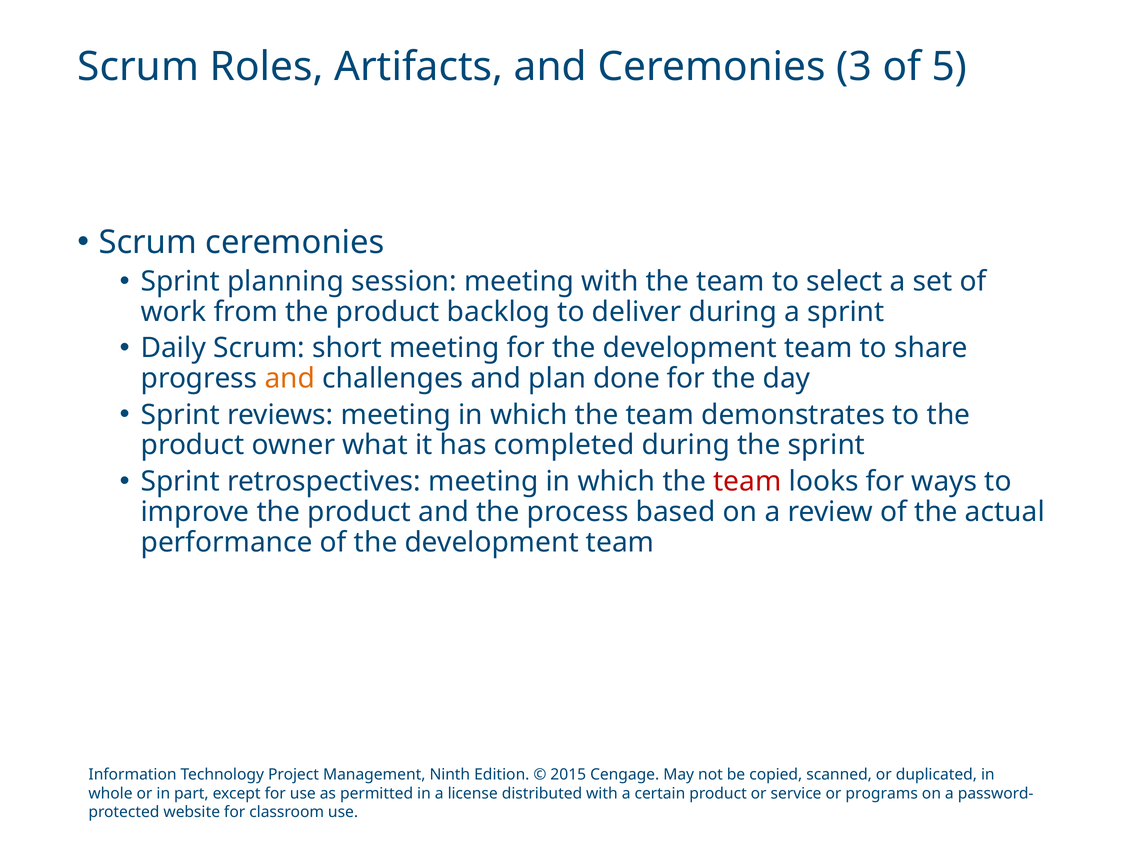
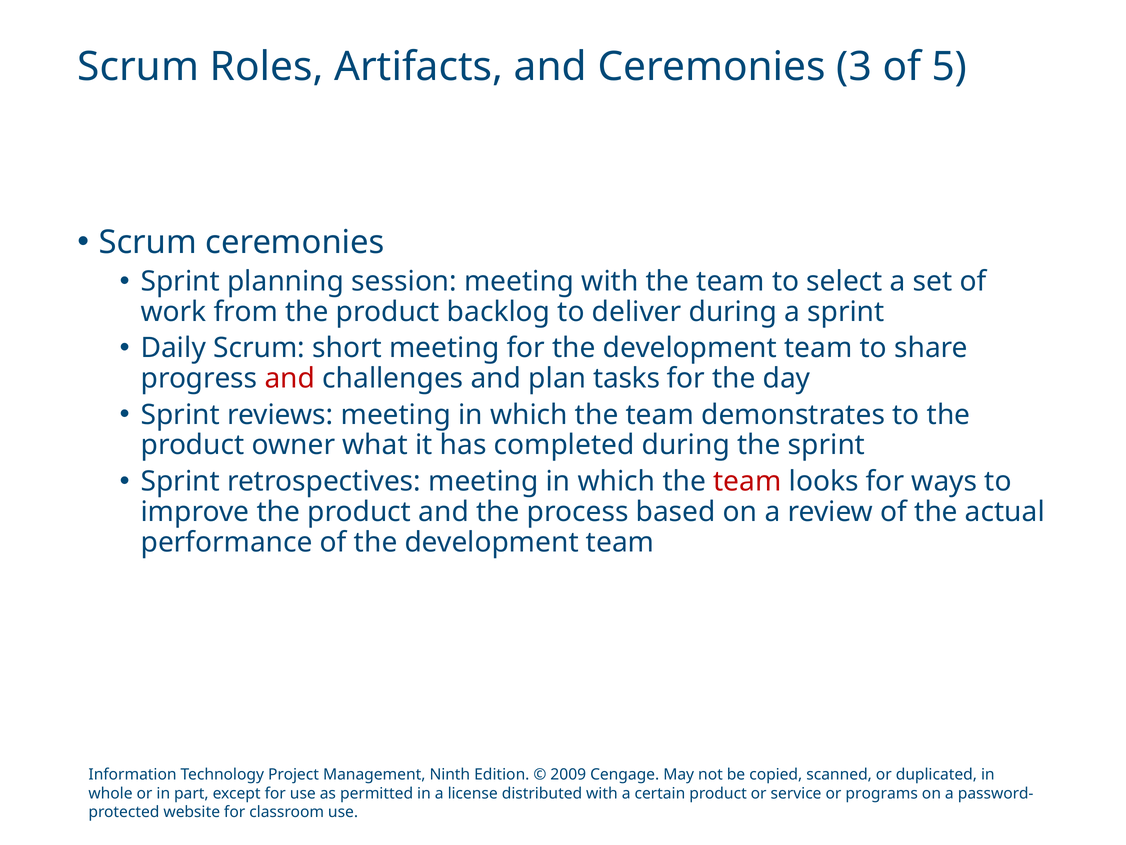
and at (290, 378) colour: orange -> red
done: done -> tasks
2015: 2015 -> 2009
